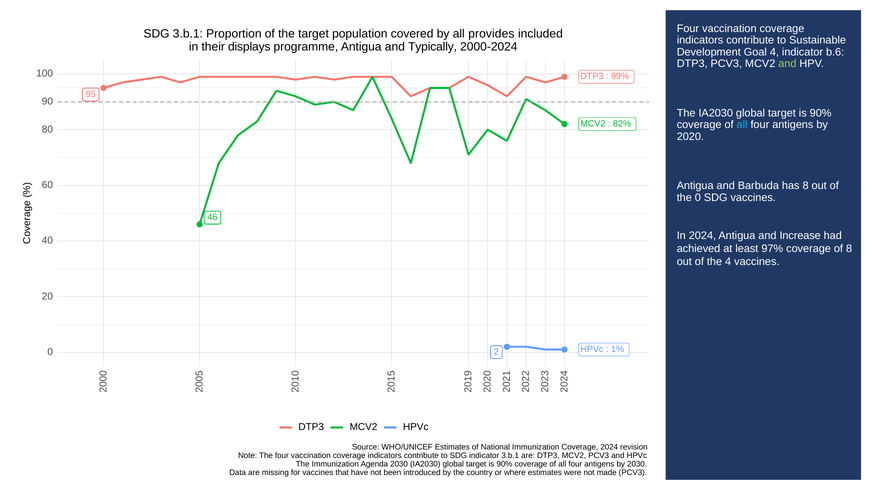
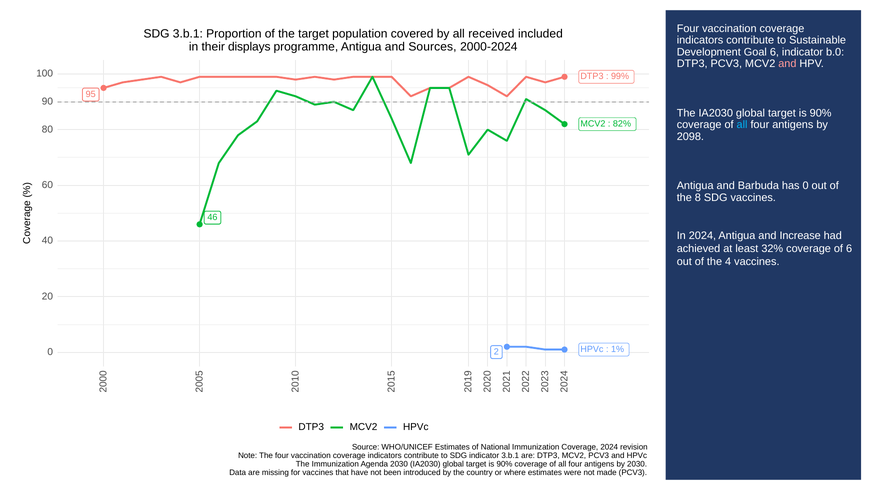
provides: provides -> received
Typically: Typically -> Sources
Goal 4: 4 -> 6
b.6: b.6 -> b.0
and at (787, 64) colour: light green -> pink
2020: 2020 -> 2098
has 8: 8 -> 0
the 0: 0 -> 8
97%: 97% -> 32%
of 8: 8 -> 6
